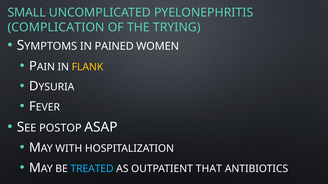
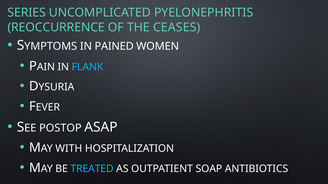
SMALL: SMALL -> SERIES
COMPLICATION: COMPLICATION -> REOCCURRENCE
TRYING: TRYING -> CEASES
FLANK colour: yellow -> light blue
THAT: THAT -> SOAP
